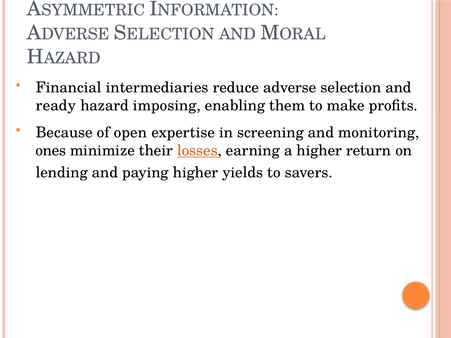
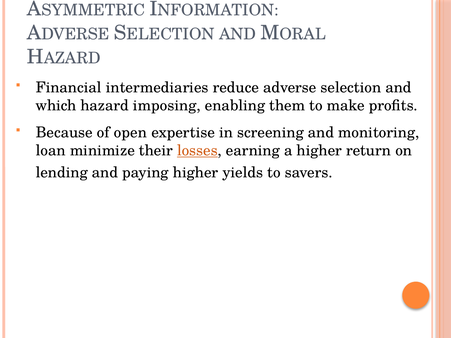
ready: ready -> which
ones: ones -> loan
